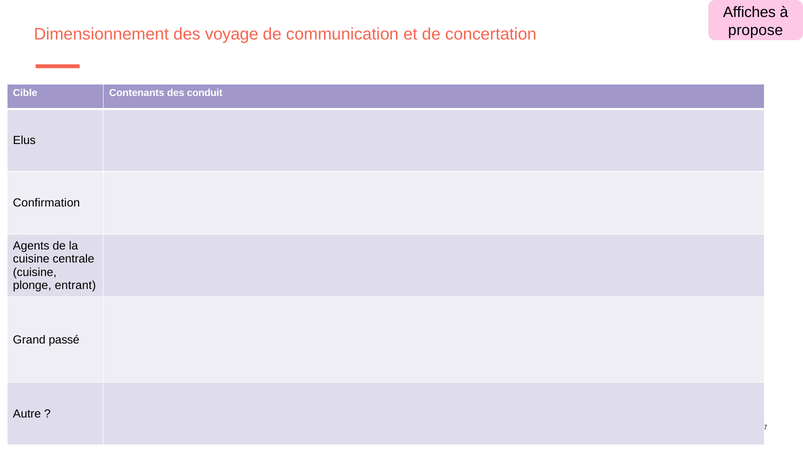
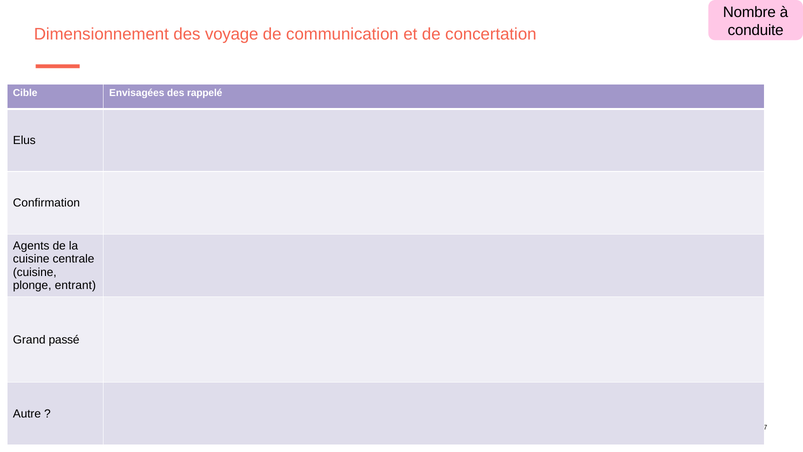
Affiches: Affiches -> Nombre
propose: propose -> conduite
Contenants: Contenants -> Envisagées
conduit: conduit -> rappelé
